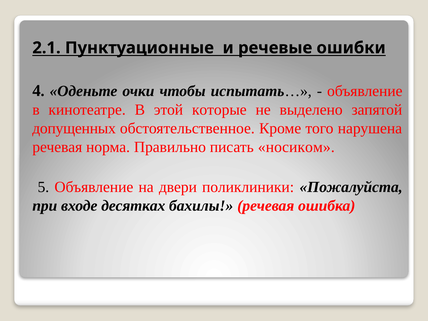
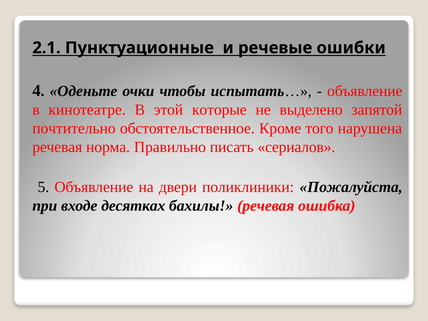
допущенных: допущенных -> почтительно
носиком: носиком -> сериалов
